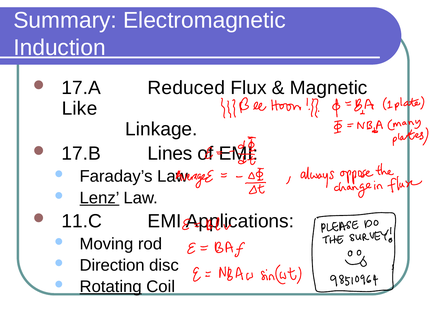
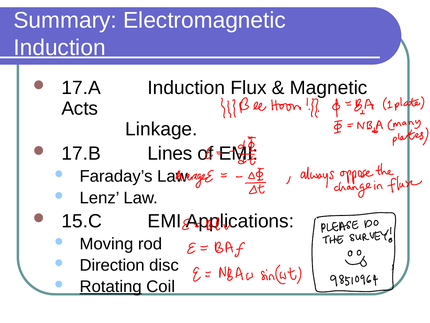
17.A Reduced: Reduced -> Induction
Like: Like -> Acts
Lenz underline: present -> none
11.C: 11.C -> 15.C
